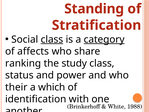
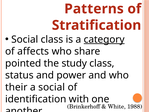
Standing: Standing -> Patterns
class at (52, 39) underline: present -> none
ranking: ranking -> pointed
a which: which -> social
